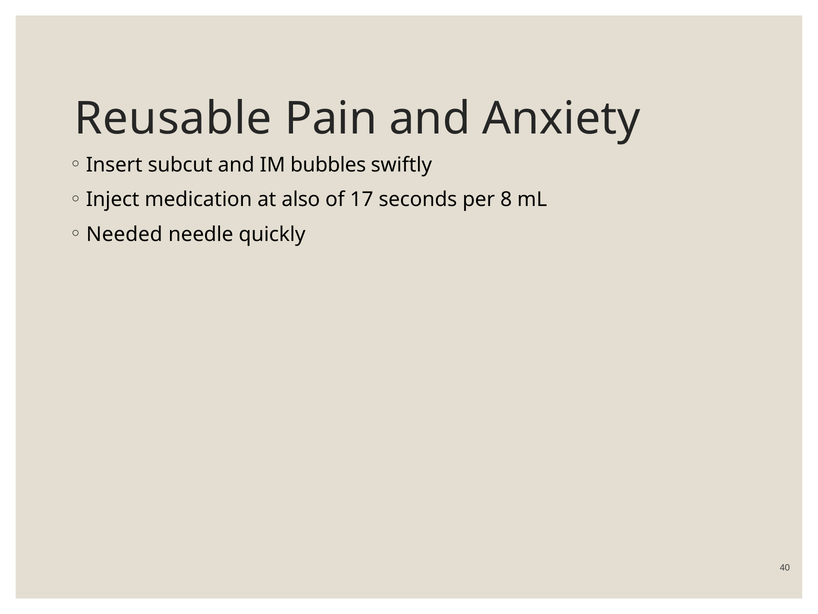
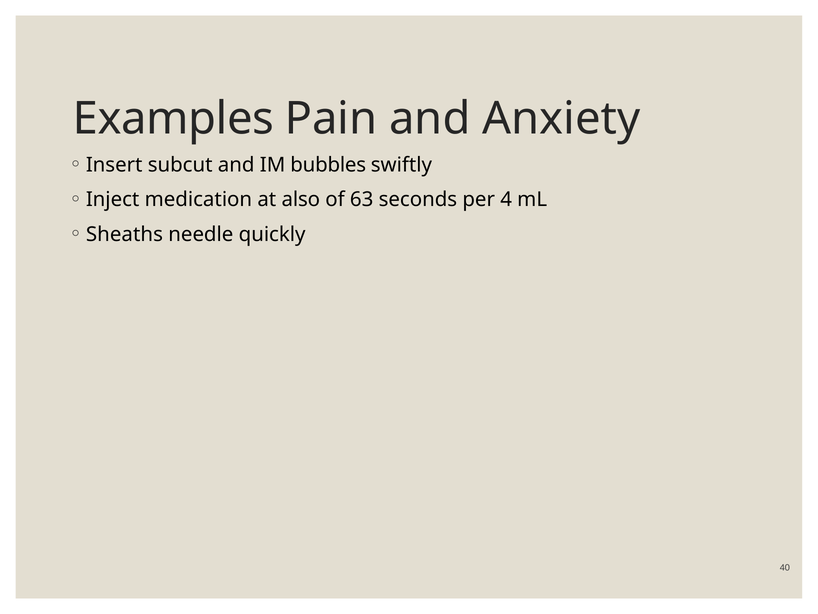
Reusable: Reusable -> Examples
17: 17 -> 63
8: 8 -> 4
Needed: Needed -> Sheaths
